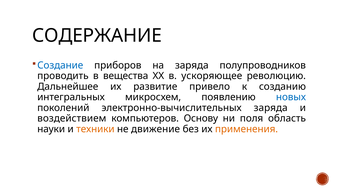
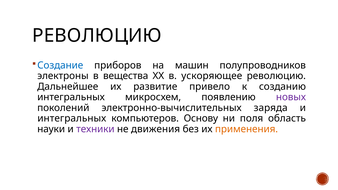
СОДЕРЖАНИЕ at (97, 36): СОДЕРЖАНИЕ -> РЕВОЛЮЦИЮ
на заряда: заряда -> машин
проводить: проводить -> электроны
новых colour: blue -> purple
воздействием at (72, 118): воздействием -> интегральных
техники colour: orange -> purple
движение: движение -> движения
